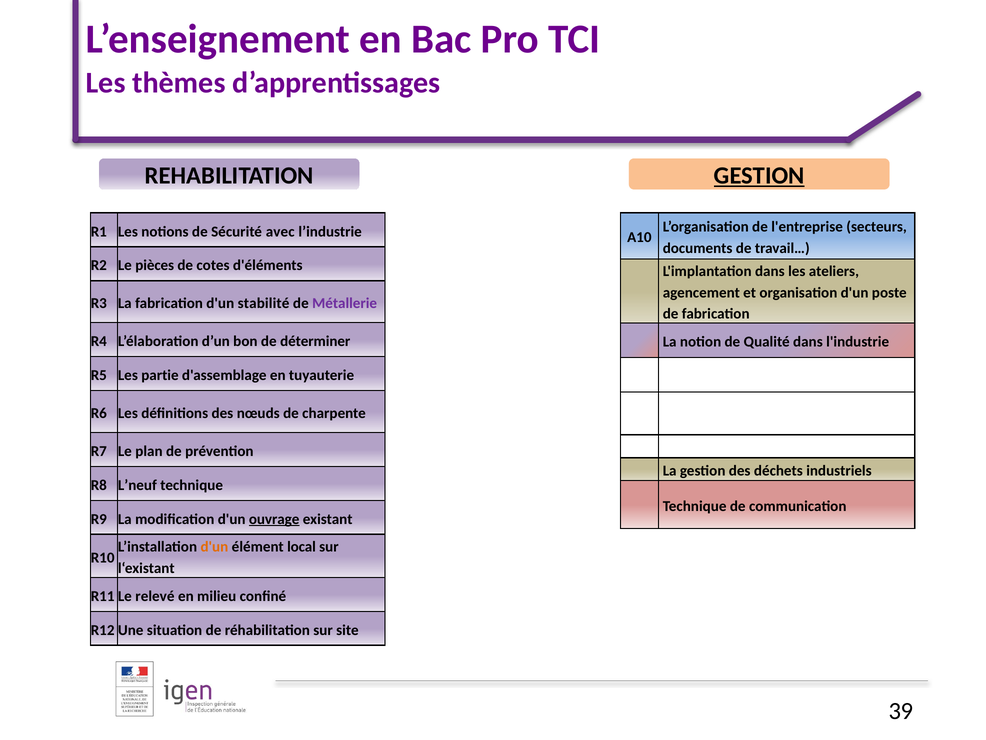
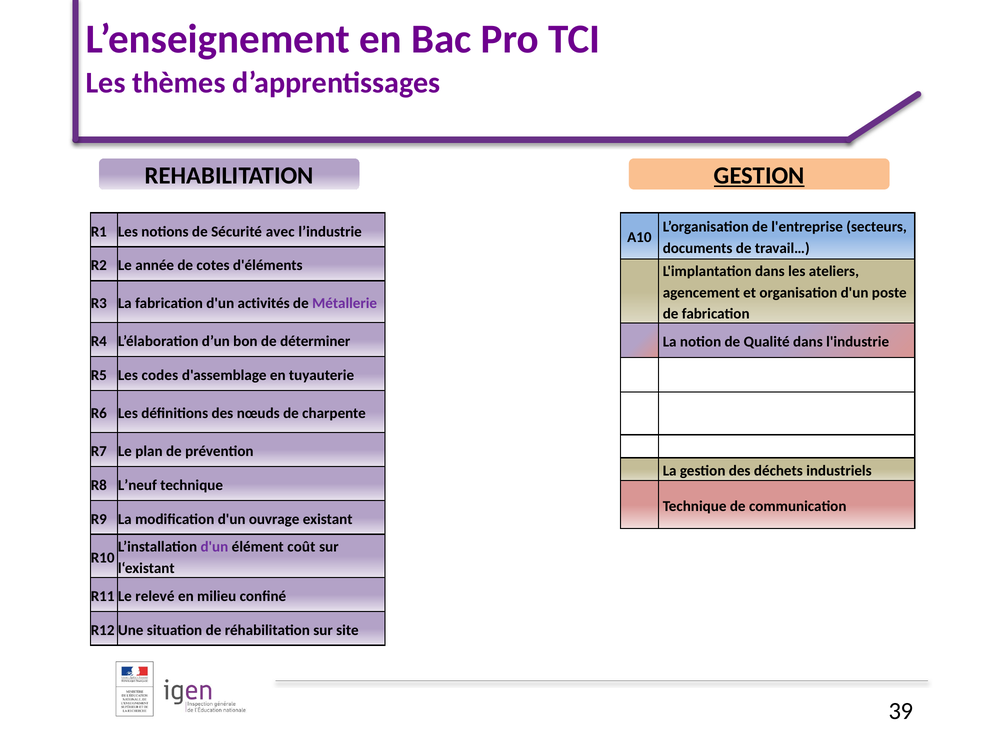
pièces: pièces -> année
stabilité: stabilité -> activités
partie: partie -> codes
ouvrage underline: present -> none
d'un at (214, 547) colour: orange -> purple
élément local: local -> coût
